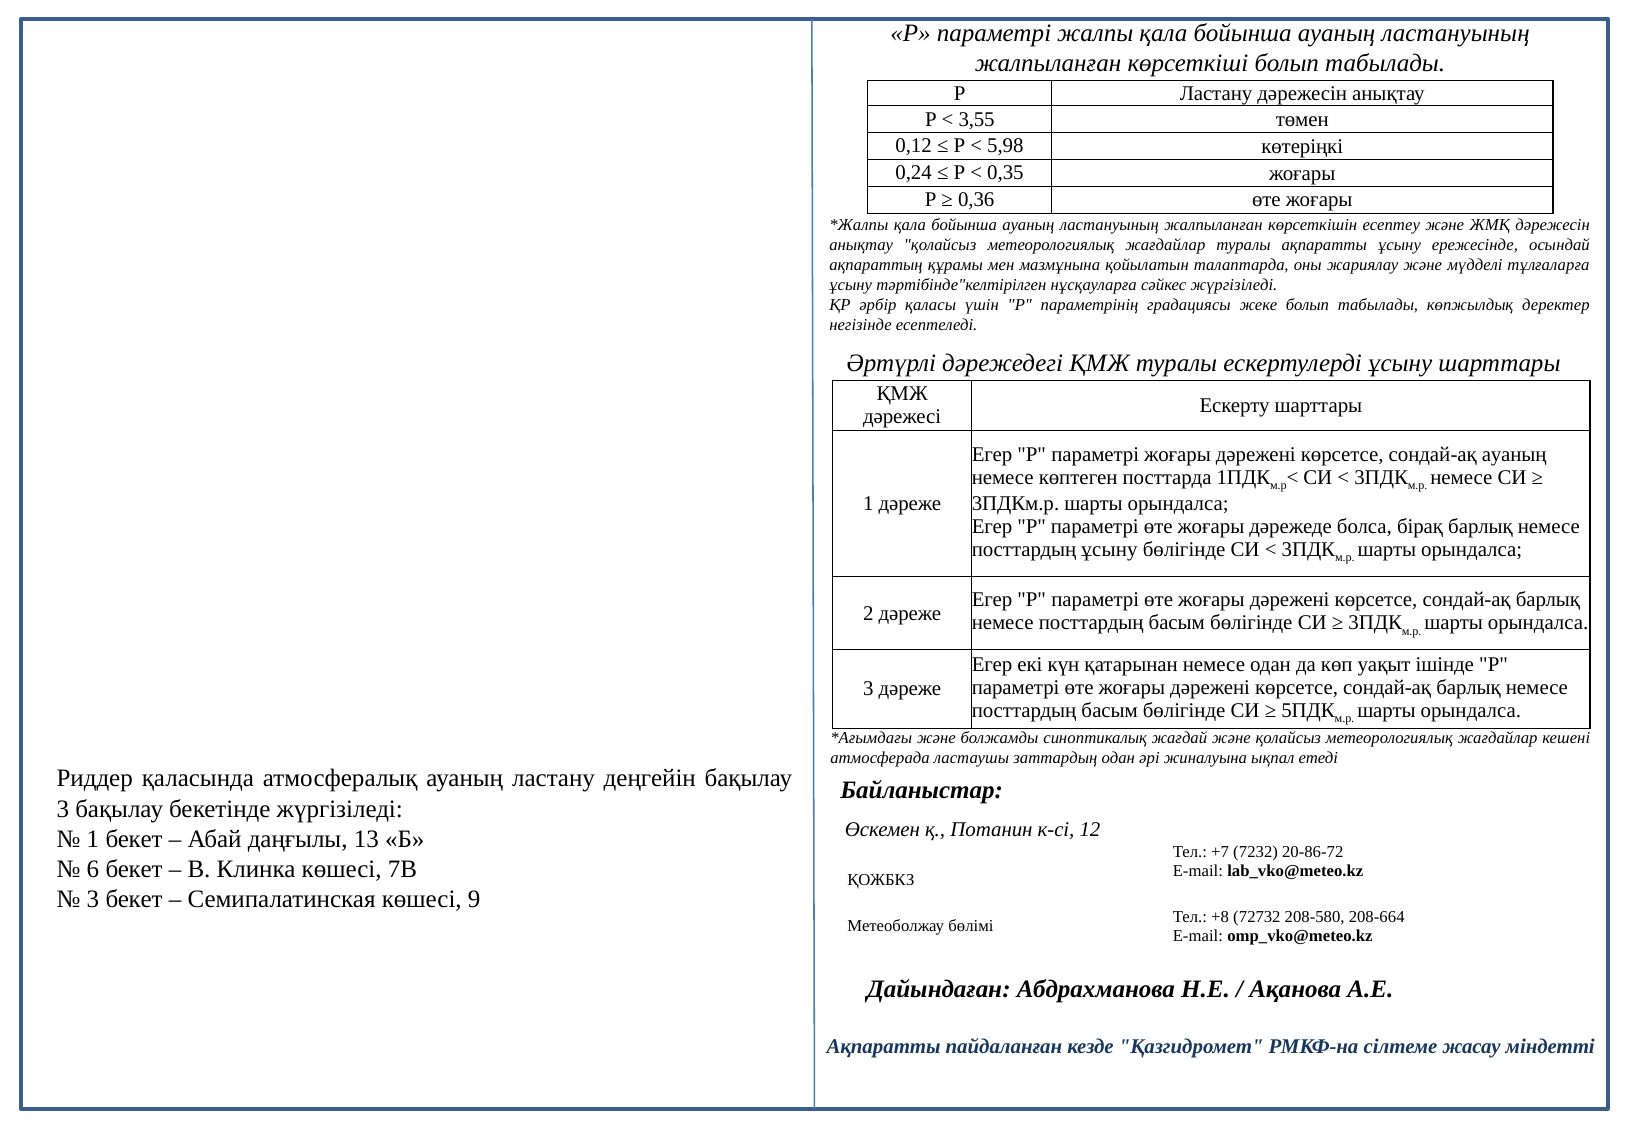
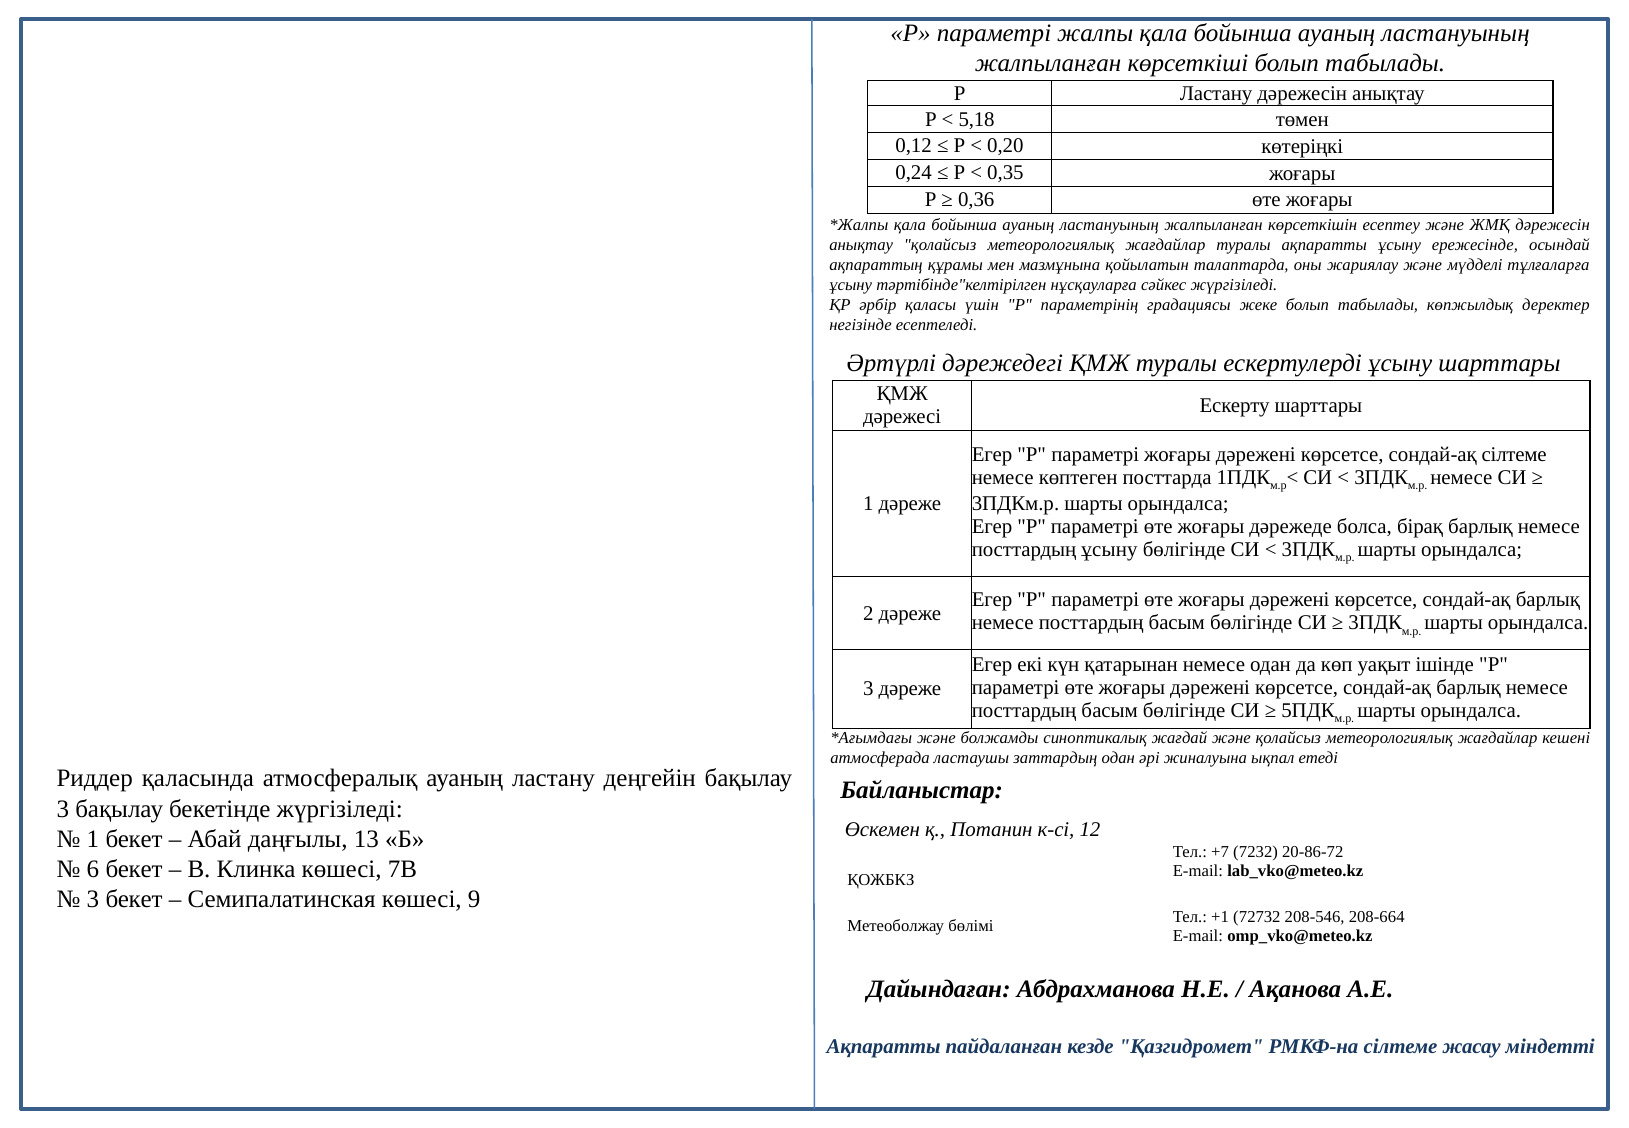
3,55: 3,55 -> 5,18
5,98: 5,98 -> 0,20
сондай-ақ ауаның: ауаның -> сілтеме
+8: +8 -> +1
208-580: 208-580 -> 208-546
